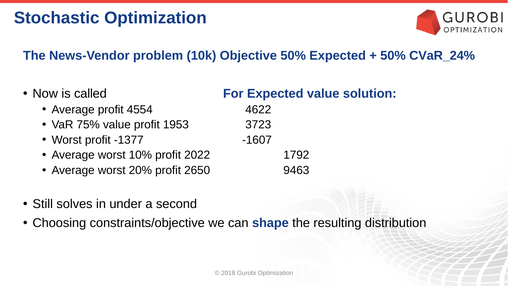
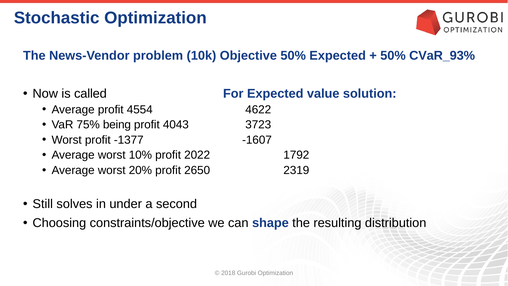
CVaR_24%: CVaR_24% -> CVaR_93%
75% value: value -> being
1953: 1953 -> 4043
9463: 9463 -> 2319
